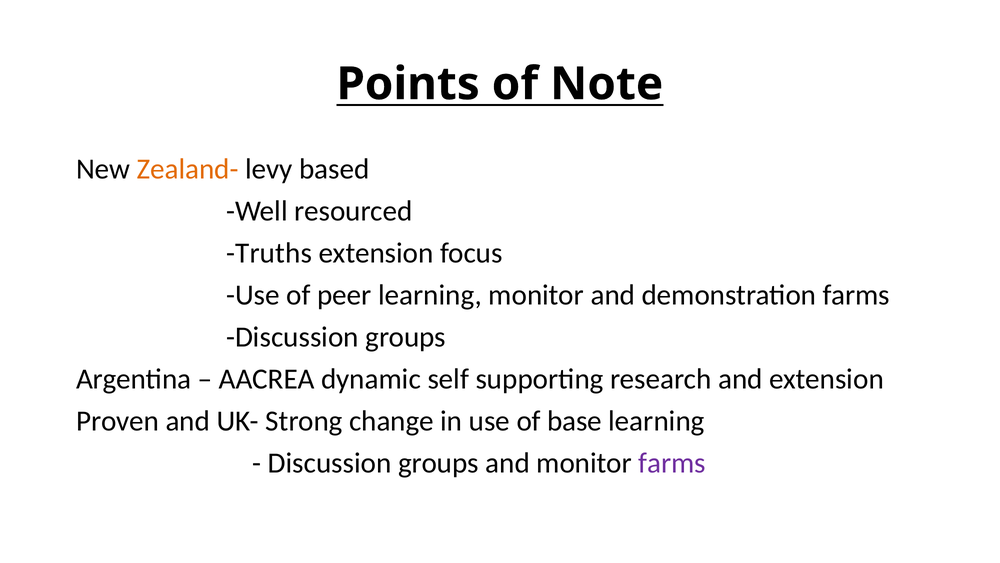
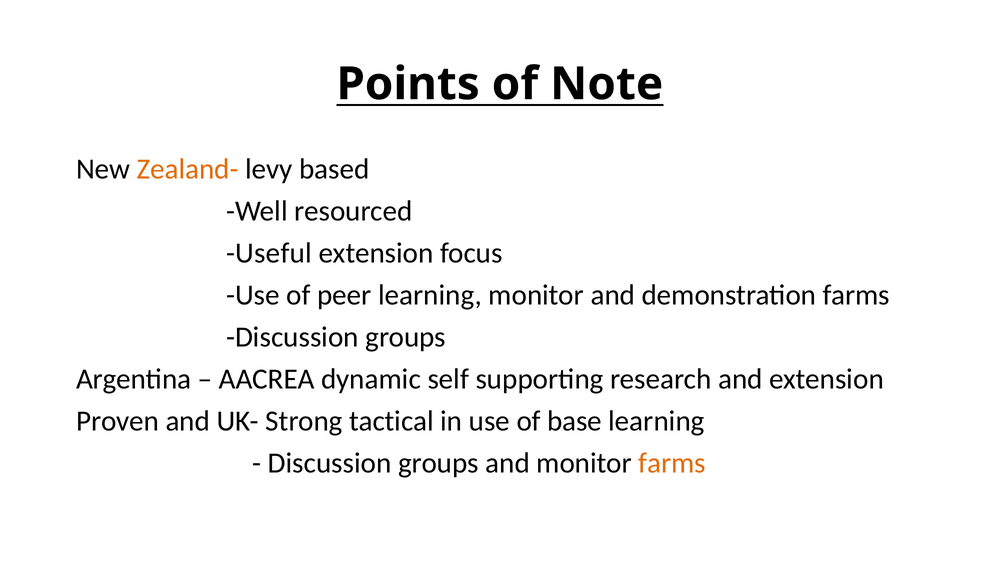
Truths: Truths -> Useful
change: change -> tactical
farms at (672, 463) colour: purple -> orange
